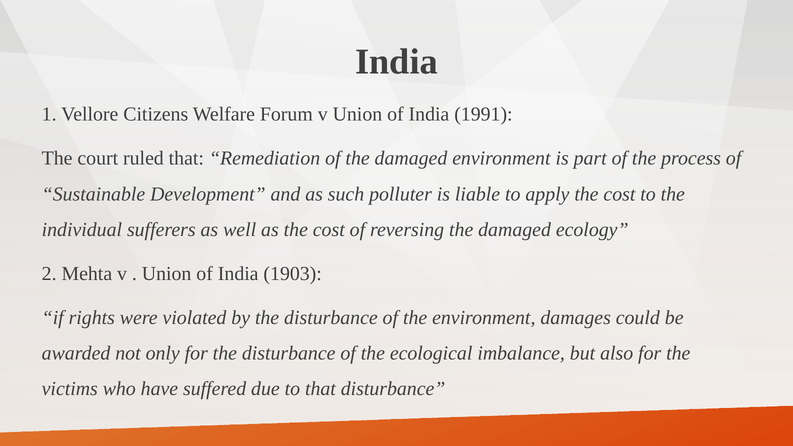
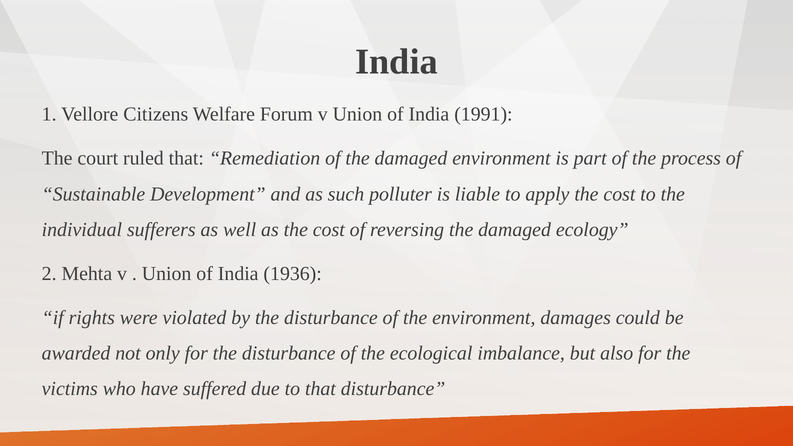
1903: 1903 -> 1936
